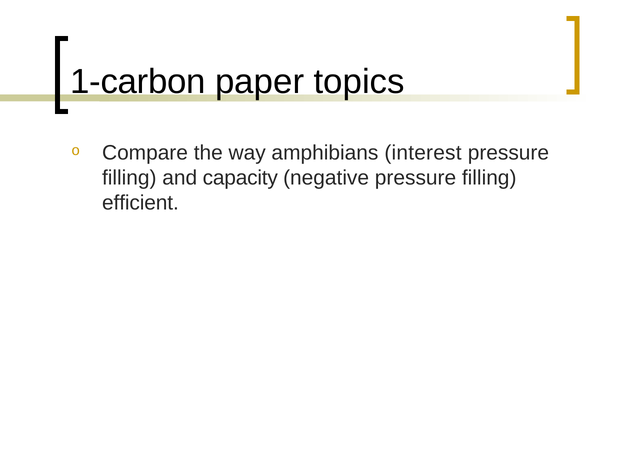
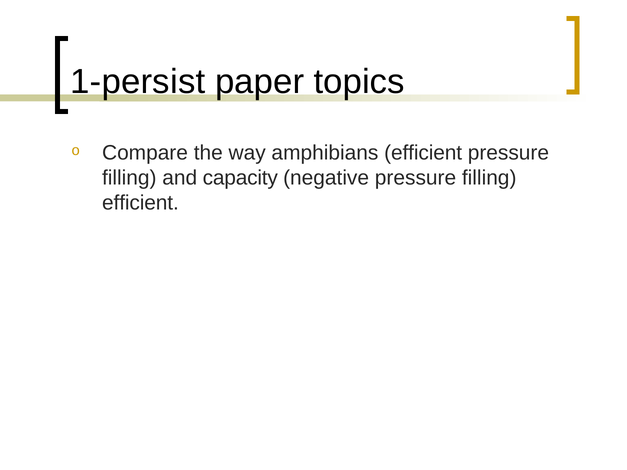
1-carbon: 1-carbon -> 1-persist
amphibians interest: interest -> efficient
